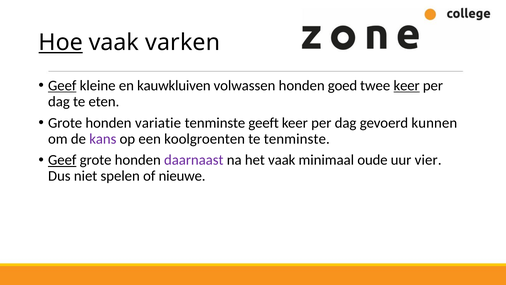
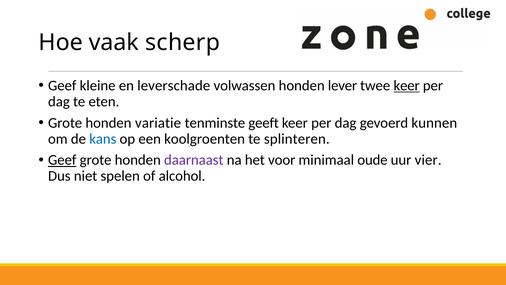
Hoe underline: present -> none
varken: varken -> scherp
Geef at (62, 86) underline: present -> none
kauwkluiven: kauwkluiven -> leverschade
goed: goed -> lever
kans colour: purple -> blue
te tenminste: tenminste -> splinteren
het vaak: vaak -> voor
nieuwe: nieuwe -> alcohol
